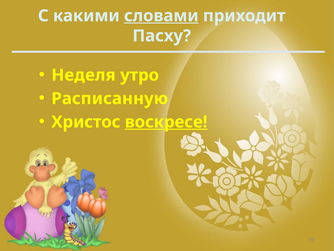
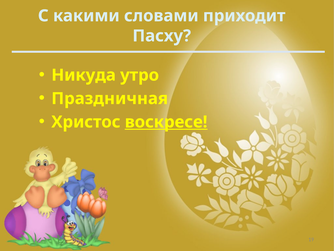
словами underline: present -> none
Неделя: Неделя -> Никуда
Расписанную: Расписанную -> Праздничная
